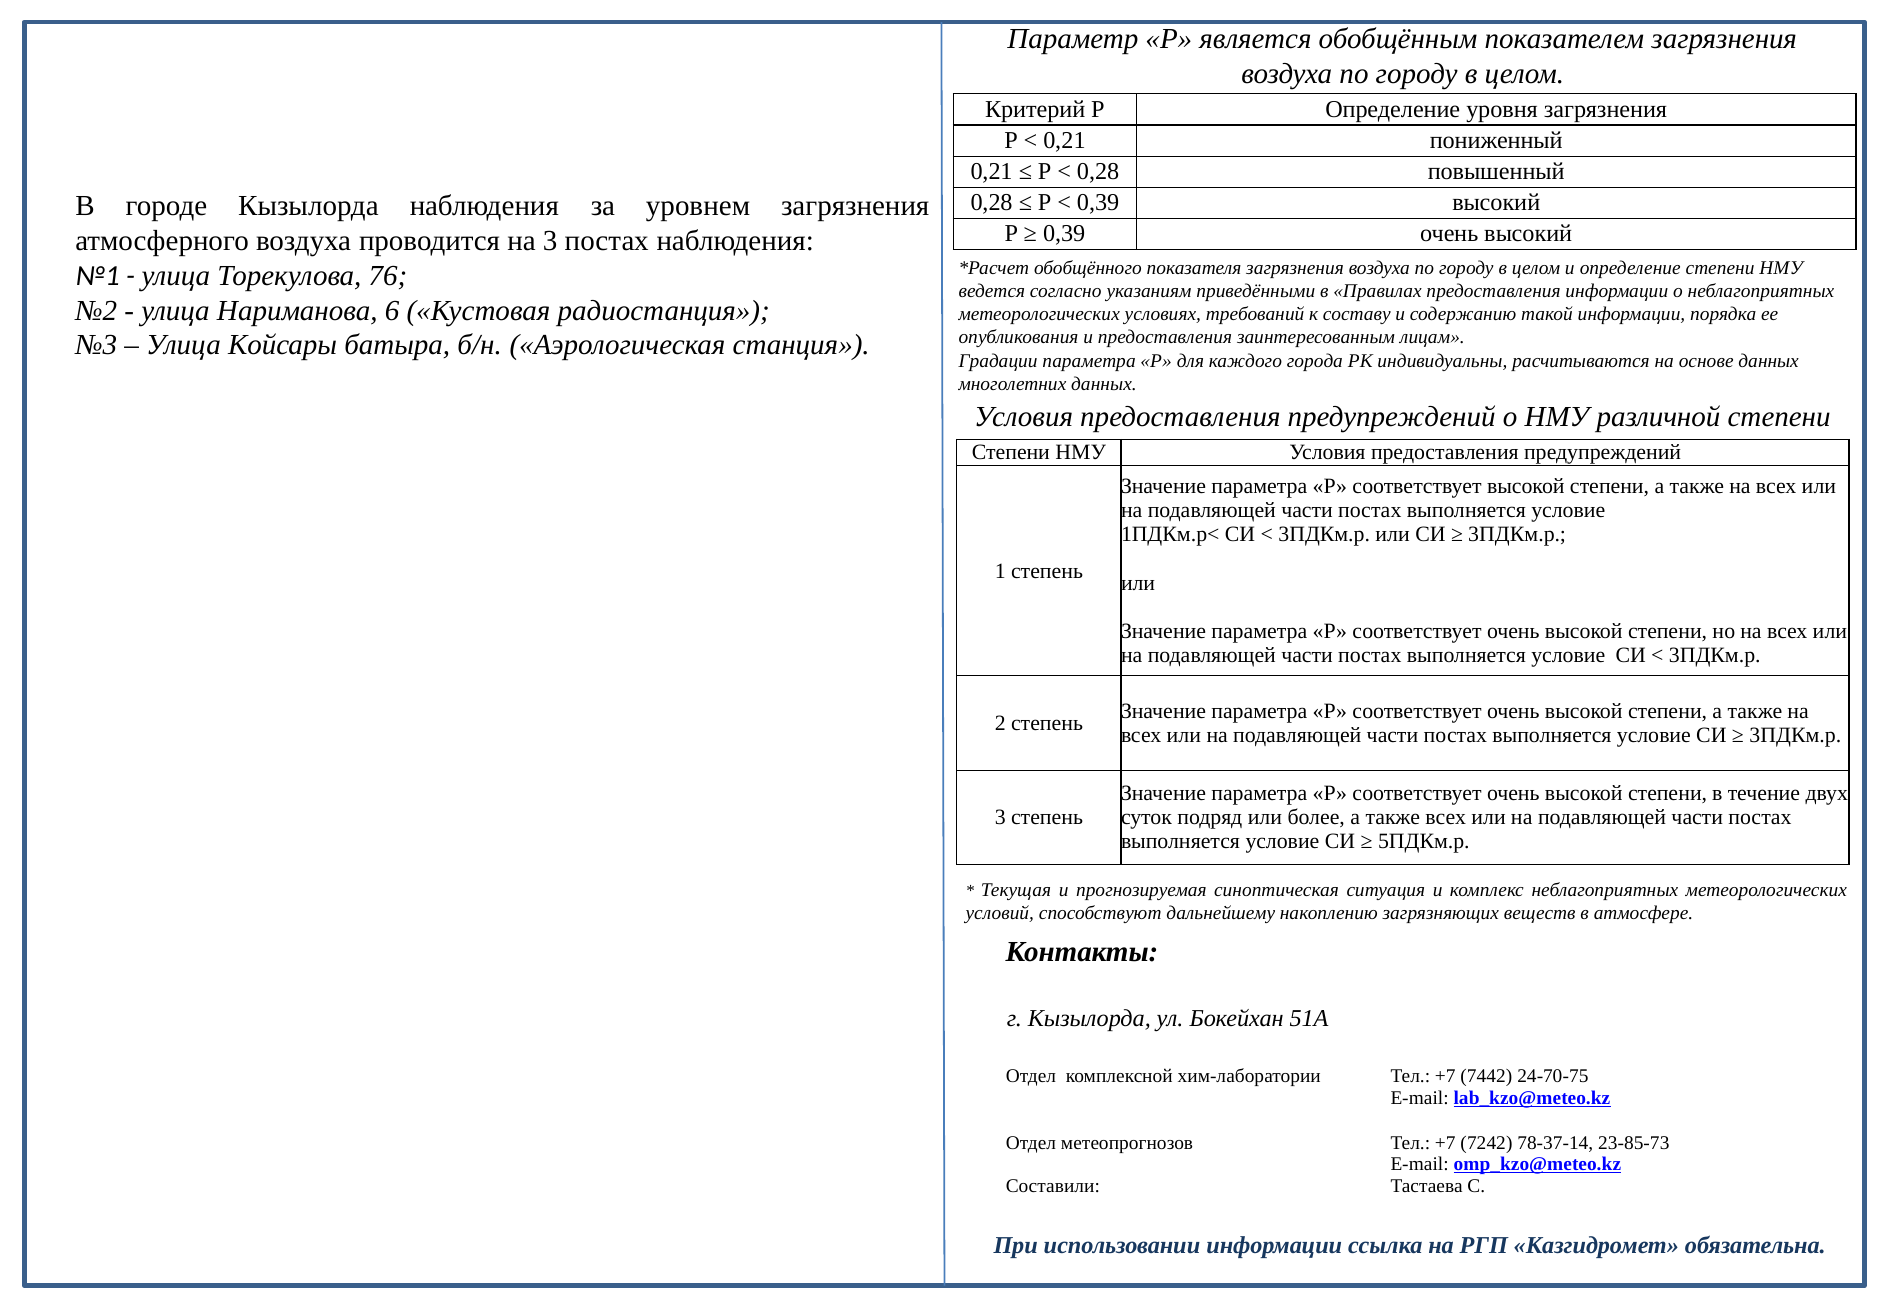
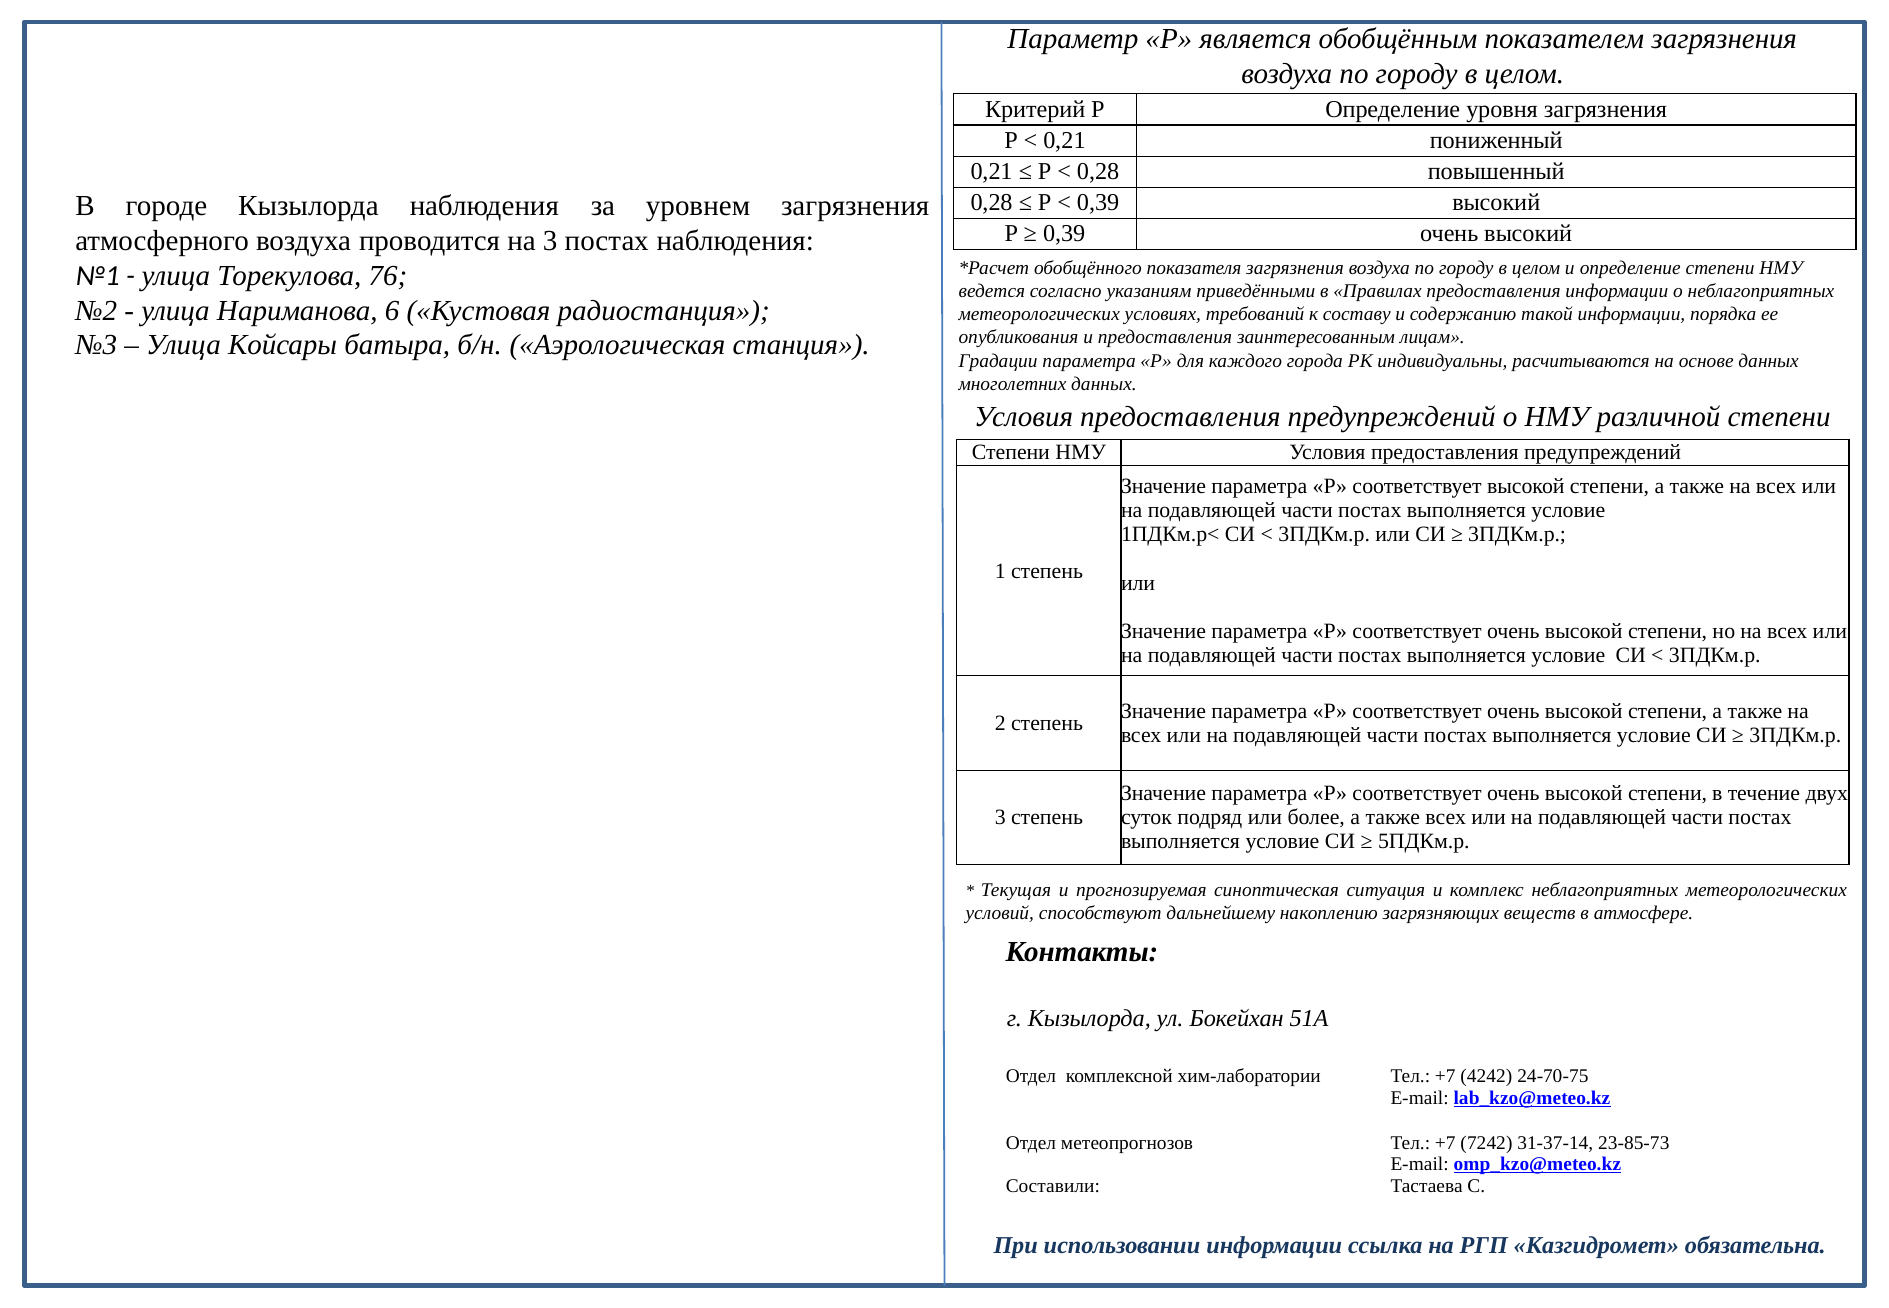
7442: 7442 -> 4242
78-37-14: 78-37-14 -> 31-37-14
